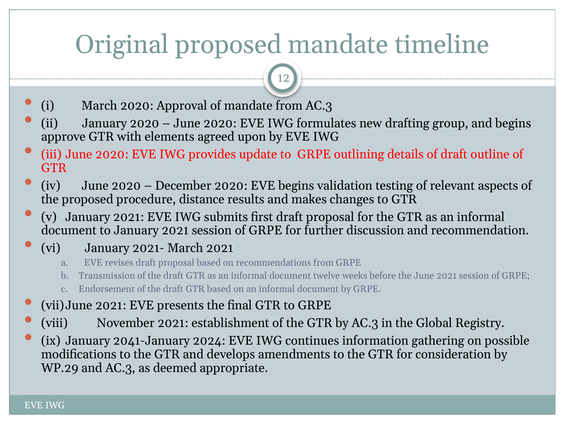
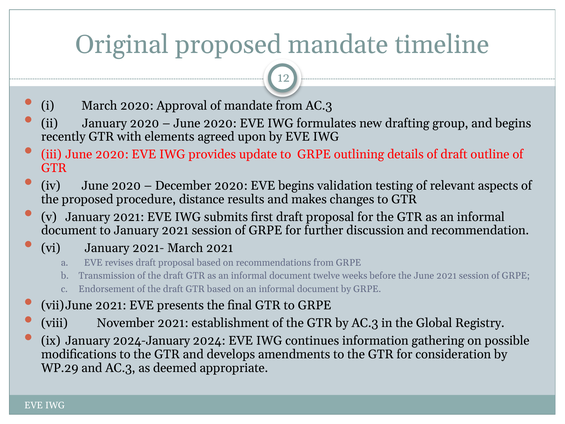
approve: approve -> recently
2041-January: 2041-January -> 2024-January
